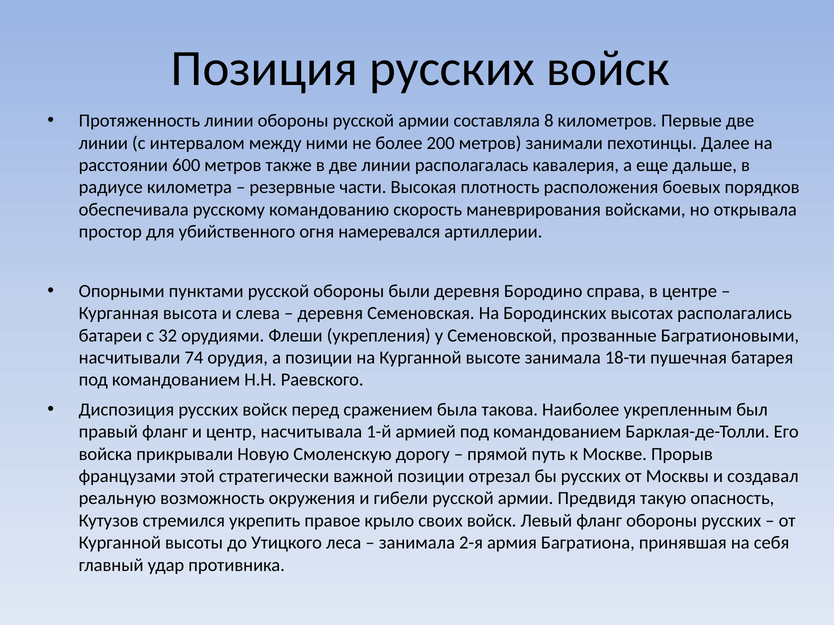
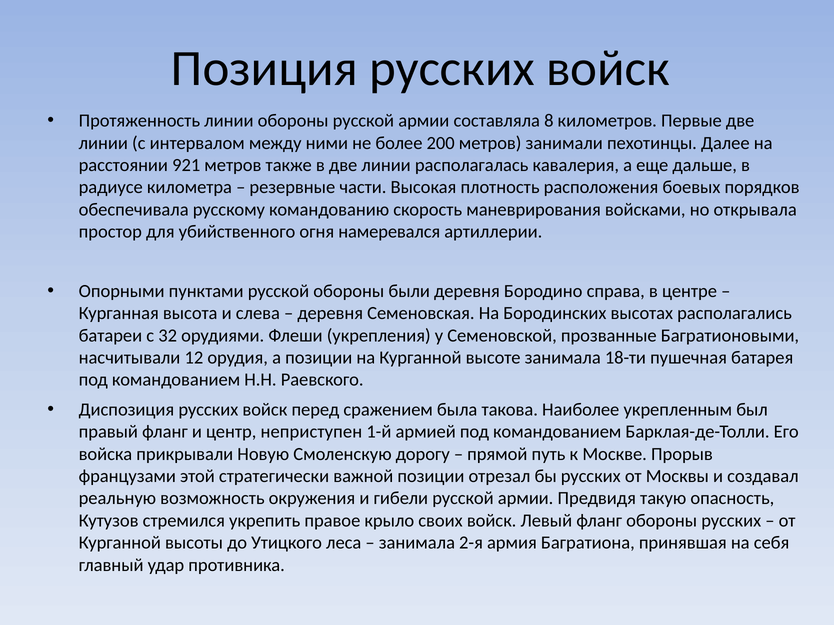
600: 600 -> 921
74: 74 -> 12
насчитывала: насчитывала -> неприступен
